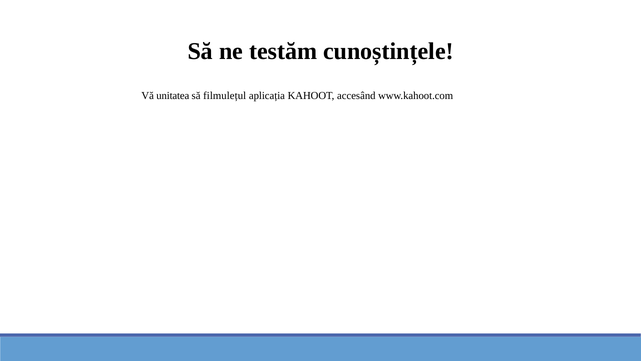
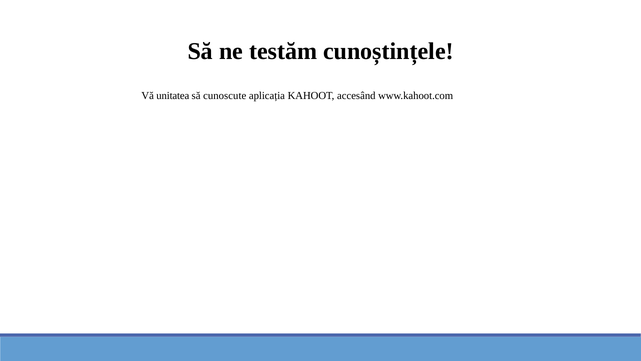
filmulețul: filmulețul -> cunoscute
